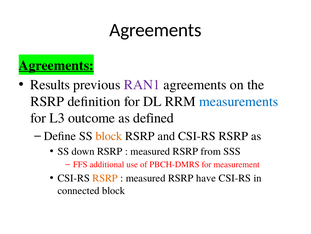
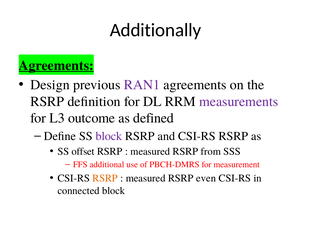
Agreements at (156, 30): Agreements -> Additionally
Results: Results -> Design
measurements colour: blue -> purple
block at (109, 136) colour: orange -> purple
down: down -> offset
have: have -> even
